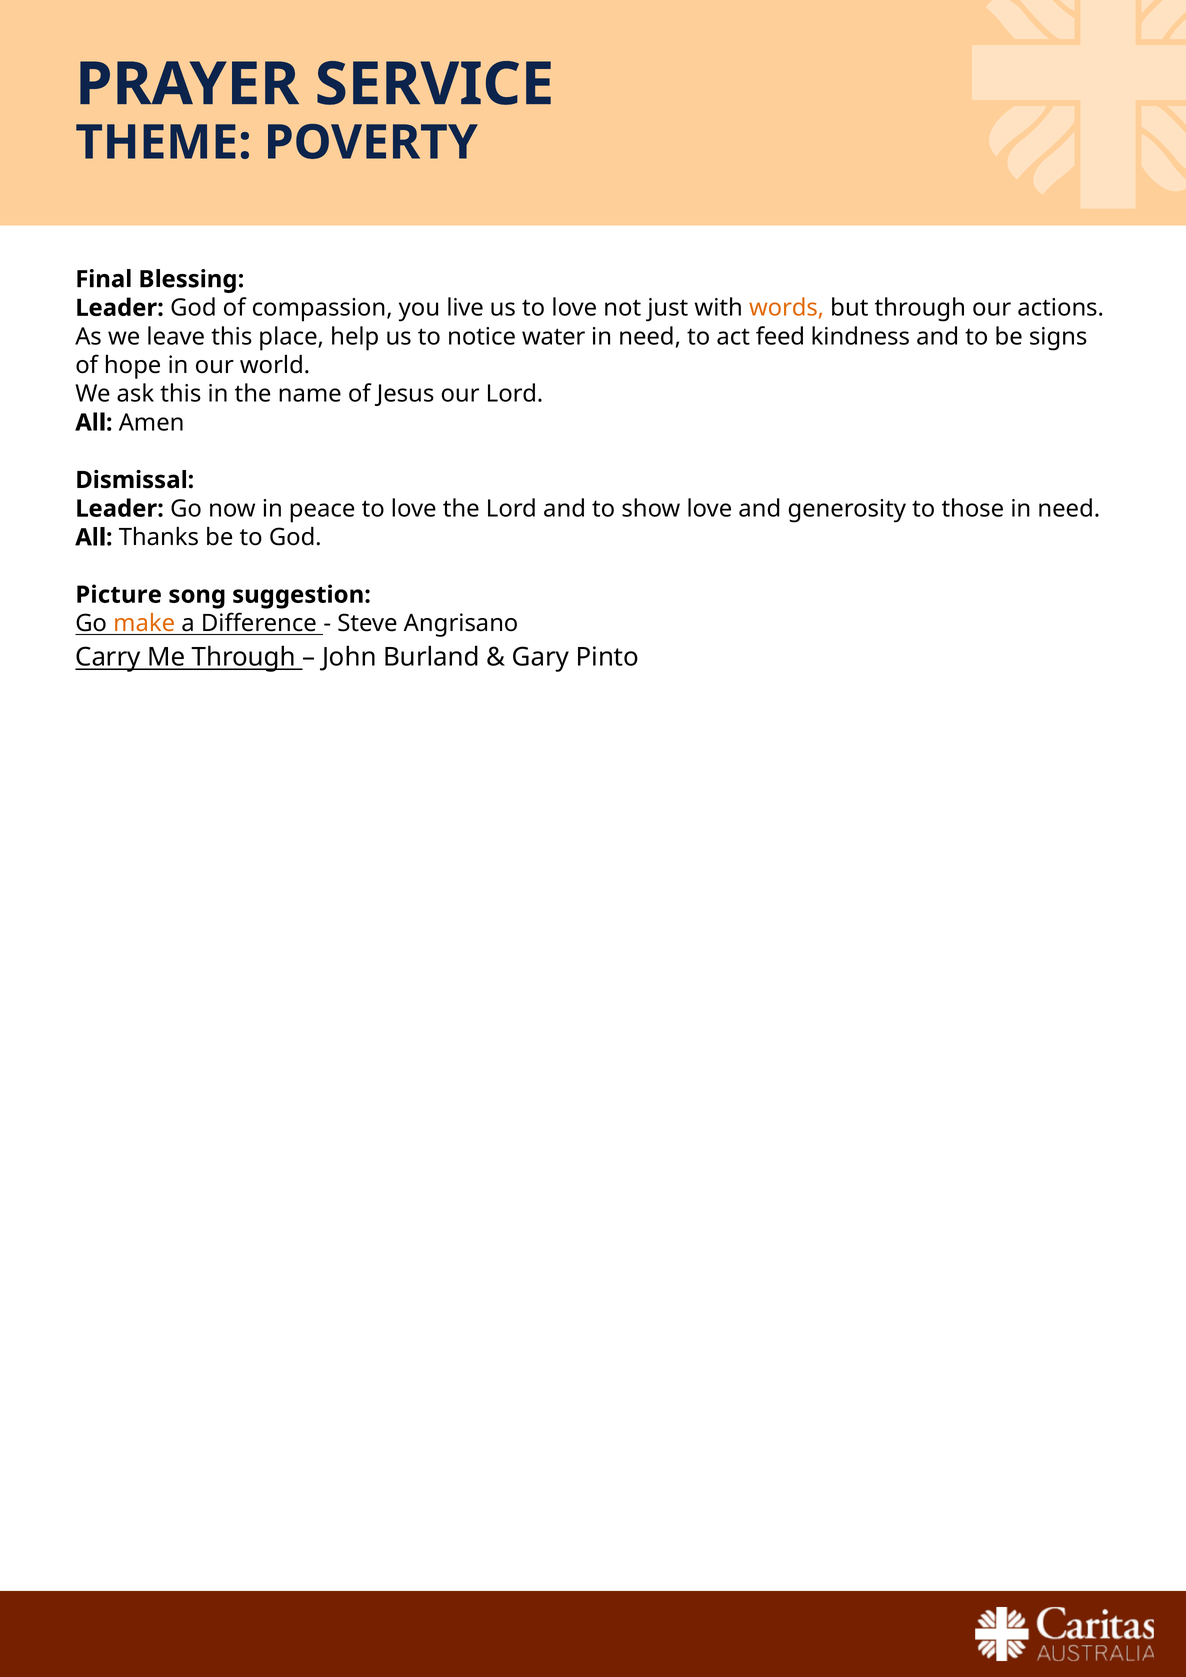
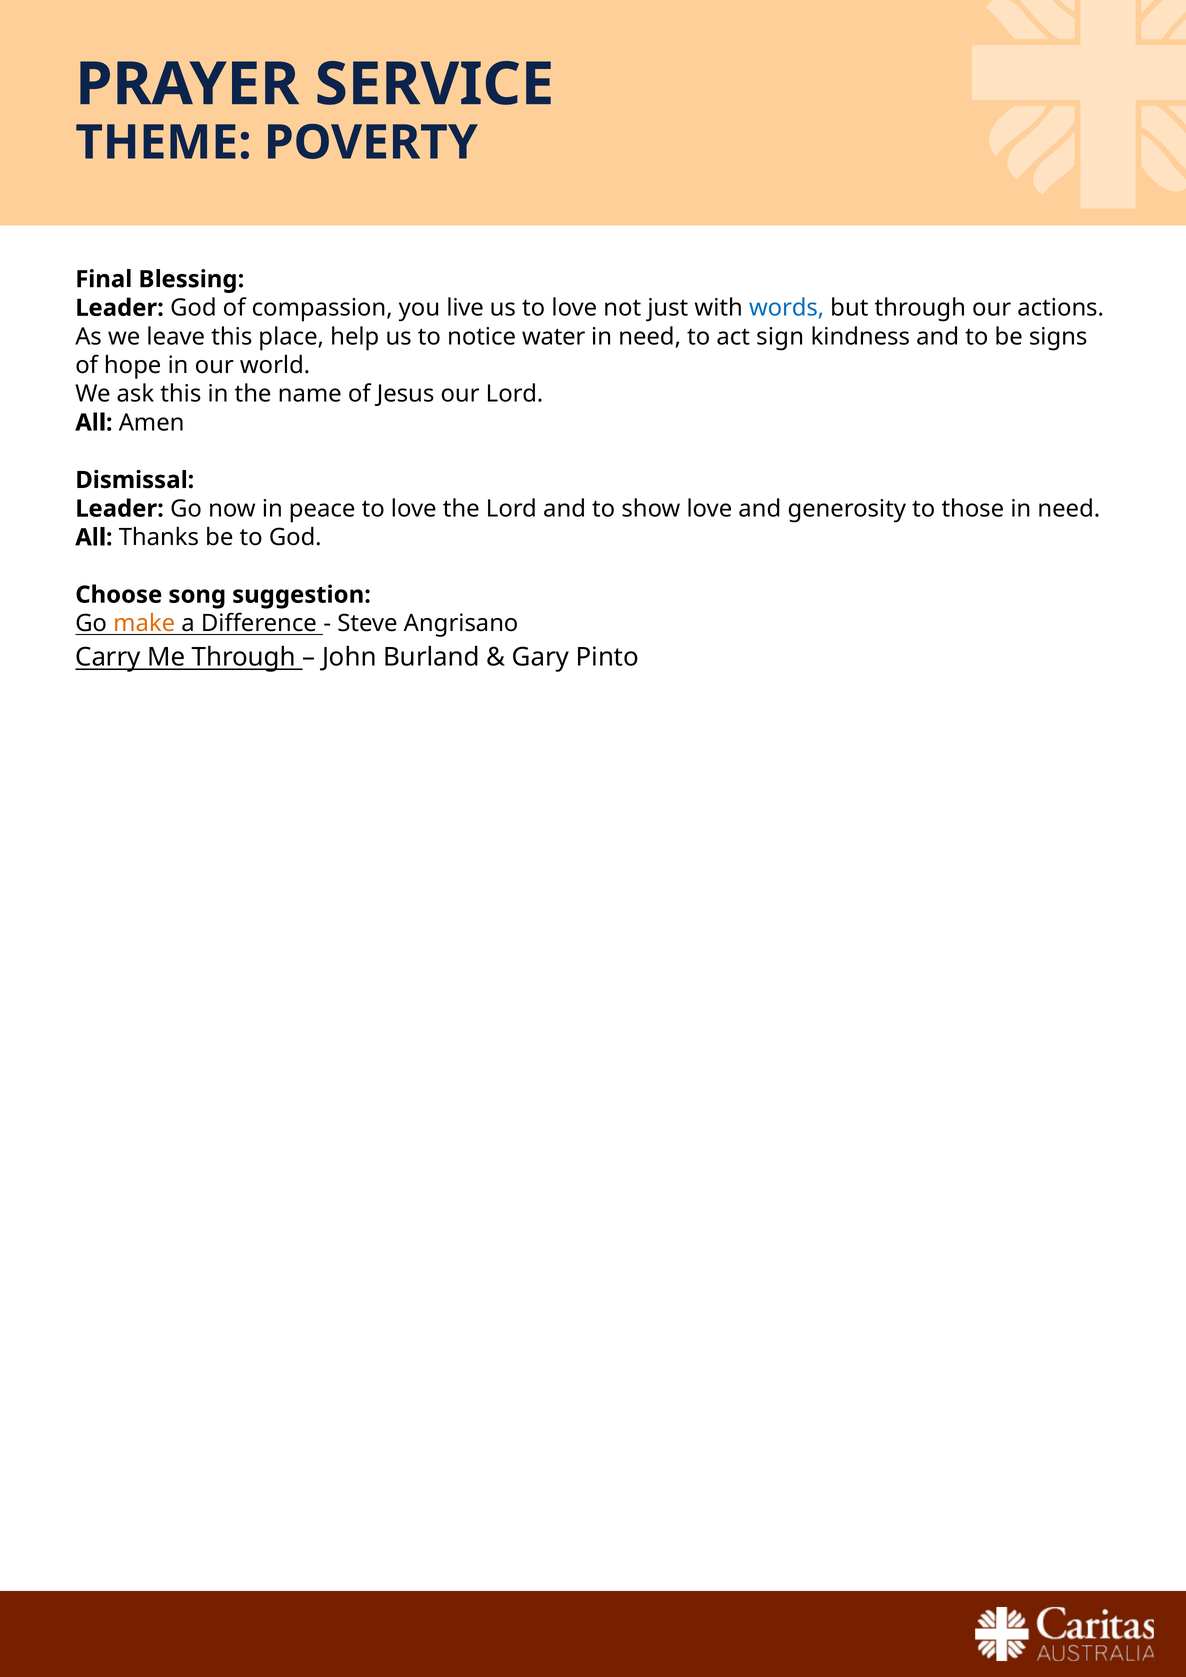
words colour: orange -> blue
feed: feed -> sign
Picture: Picture -> Choose
